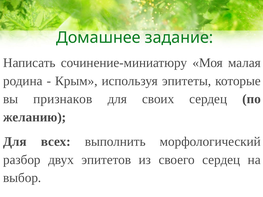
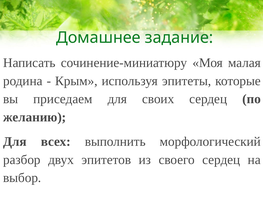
признаков: признаков -> приседаем
